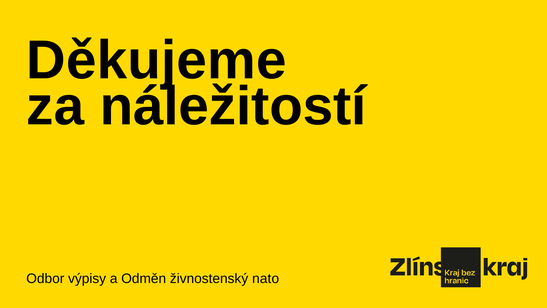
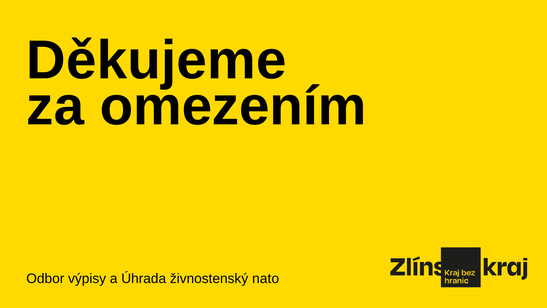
náležitostí: náležitostí -> omezením
Odměn: Odměn -> Úhrada
